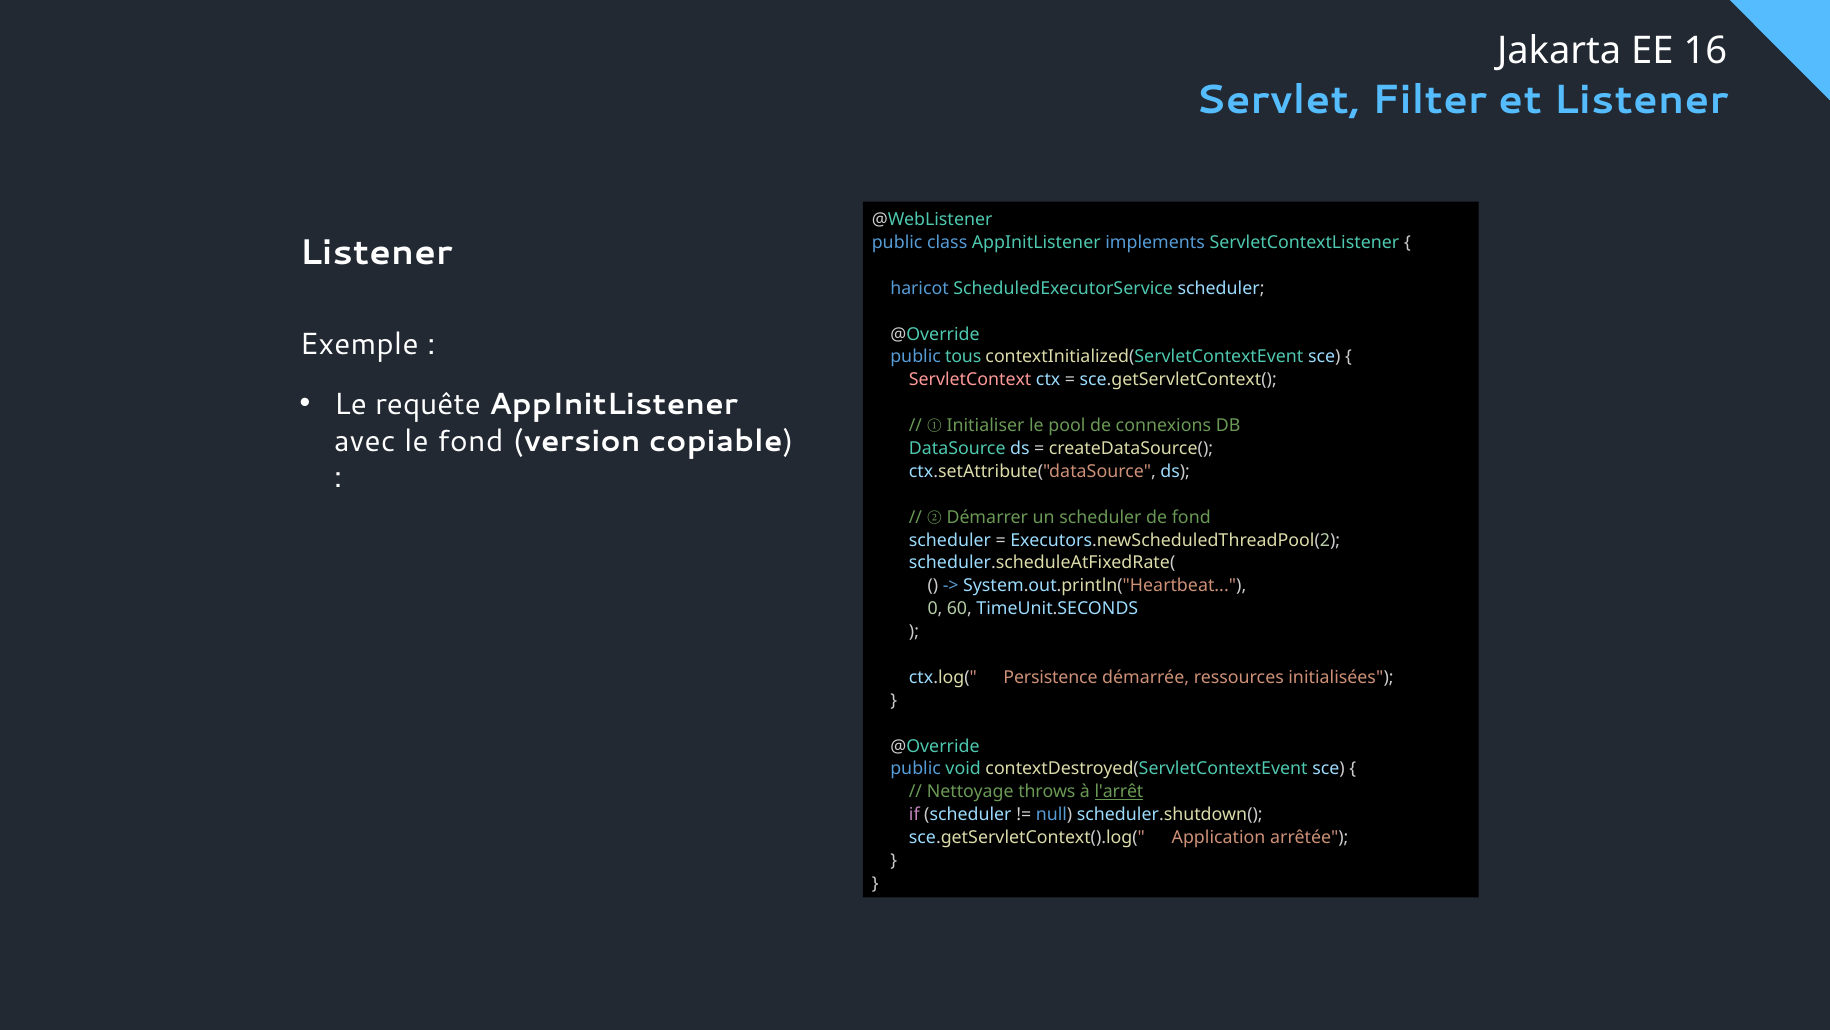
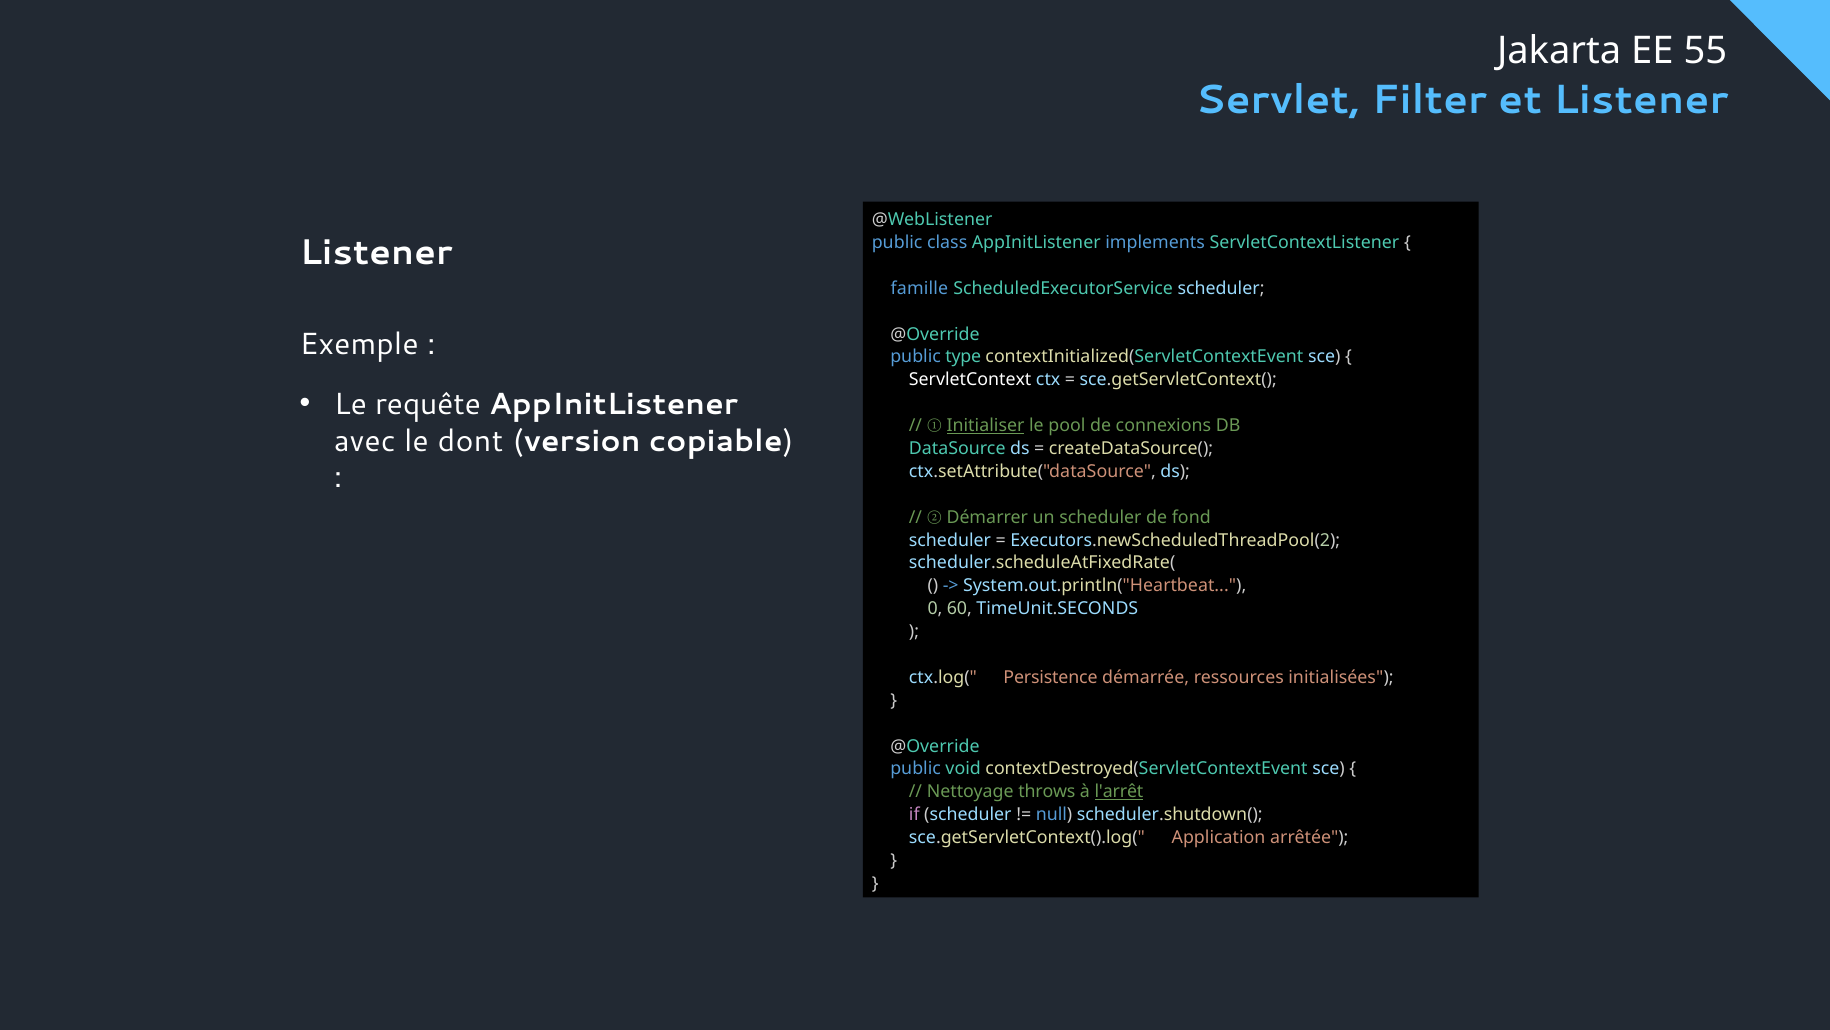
16: 16 -> 55
haricot: haricot -> famille
tous: tous -> type
ServletContext colour: pink -> white
Initialiser underline: none -> present
le fond: fond -> dont
